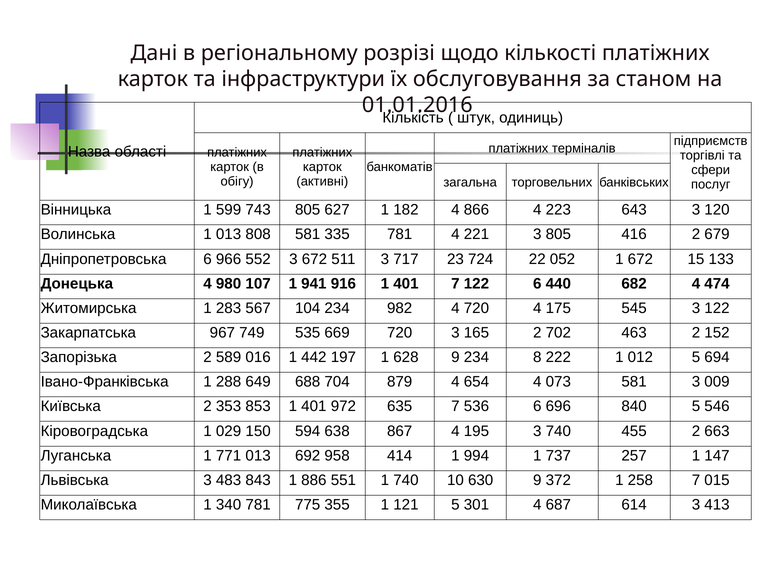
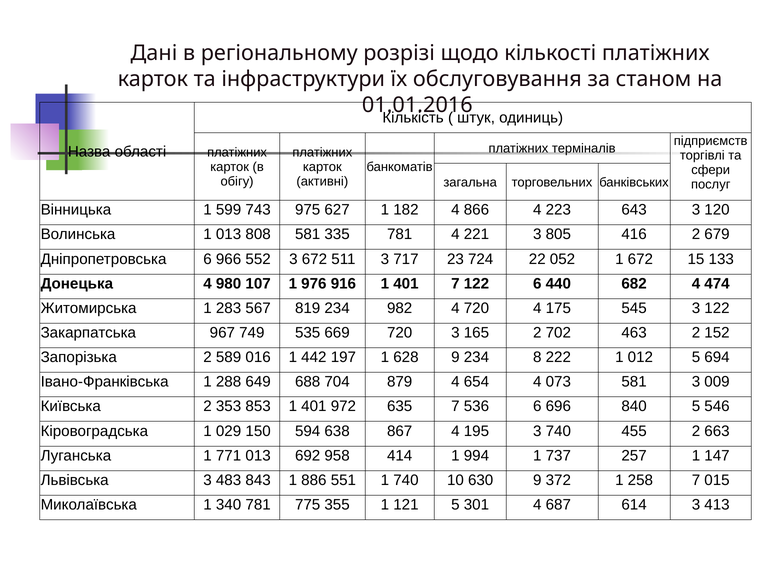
743 805: 805 -> 975
941: 941 -> 976
104: 104 -> 819
